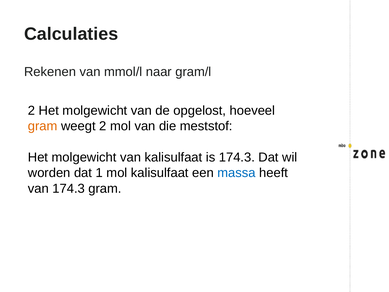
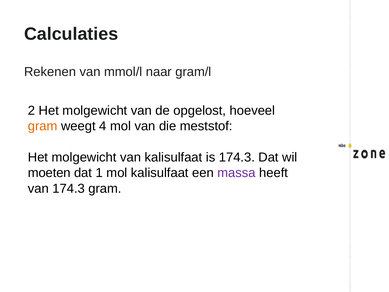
weegt 2: 2 -> 4
worden: worden -> moeten
massa colour: blue -> purple
